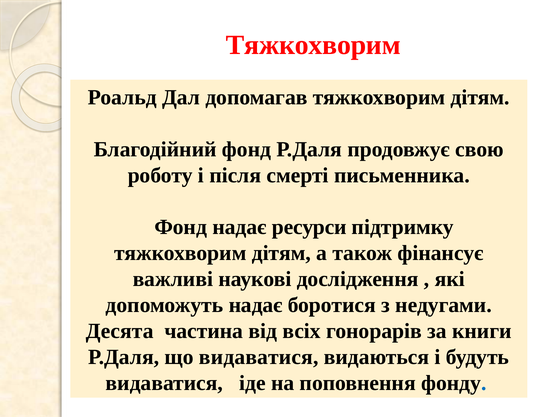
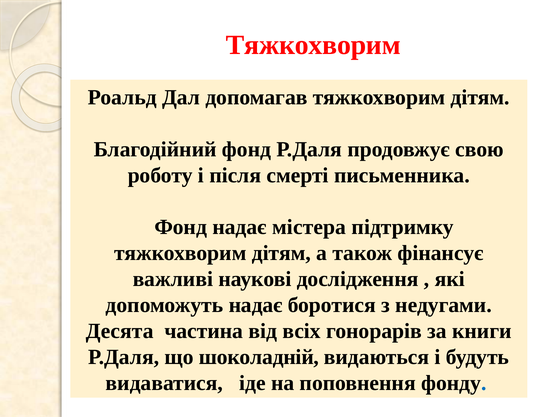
ресурси: ресурси -> містера
що видаватися: видаватися -> шоколадній
